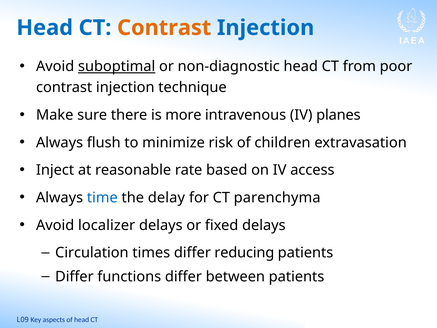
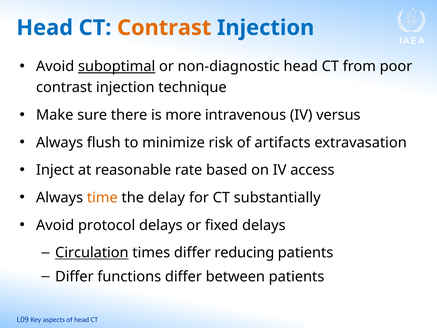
planes: planes -> versus
children: children -> artifacts
time colour: blue -> orange
parenchyma: parenchyma -> substantially
localizer: localizer -> protocol
Circulation underline: none -> present
